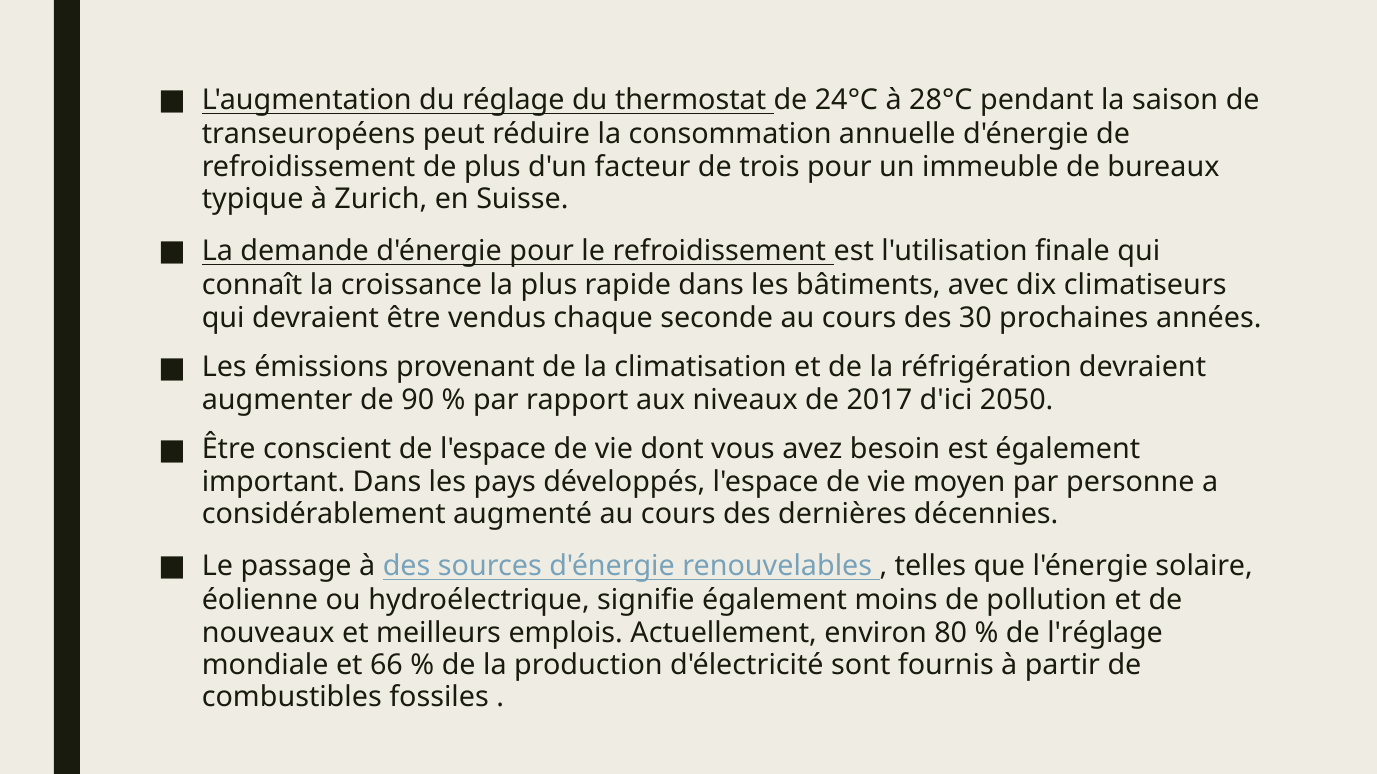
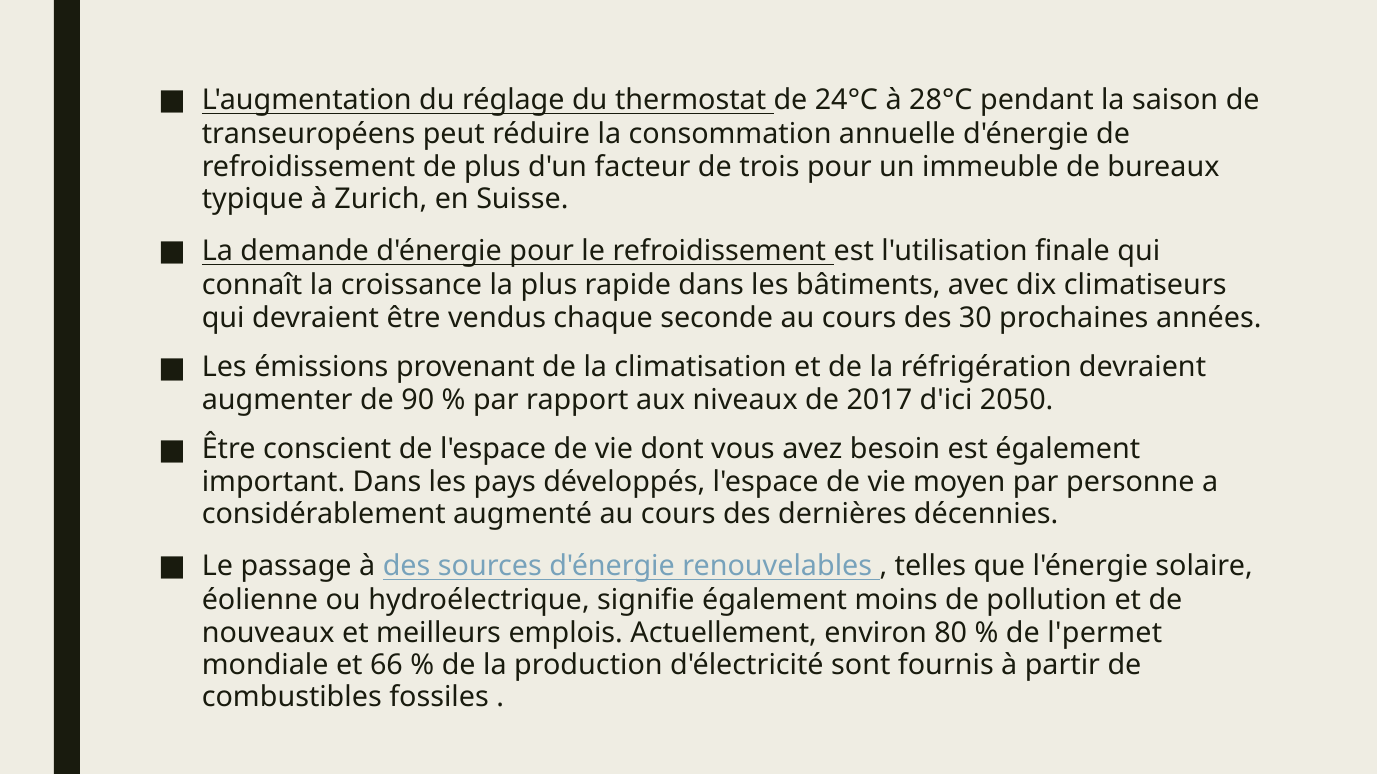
l'réglage: l'réglage -> l'permet
